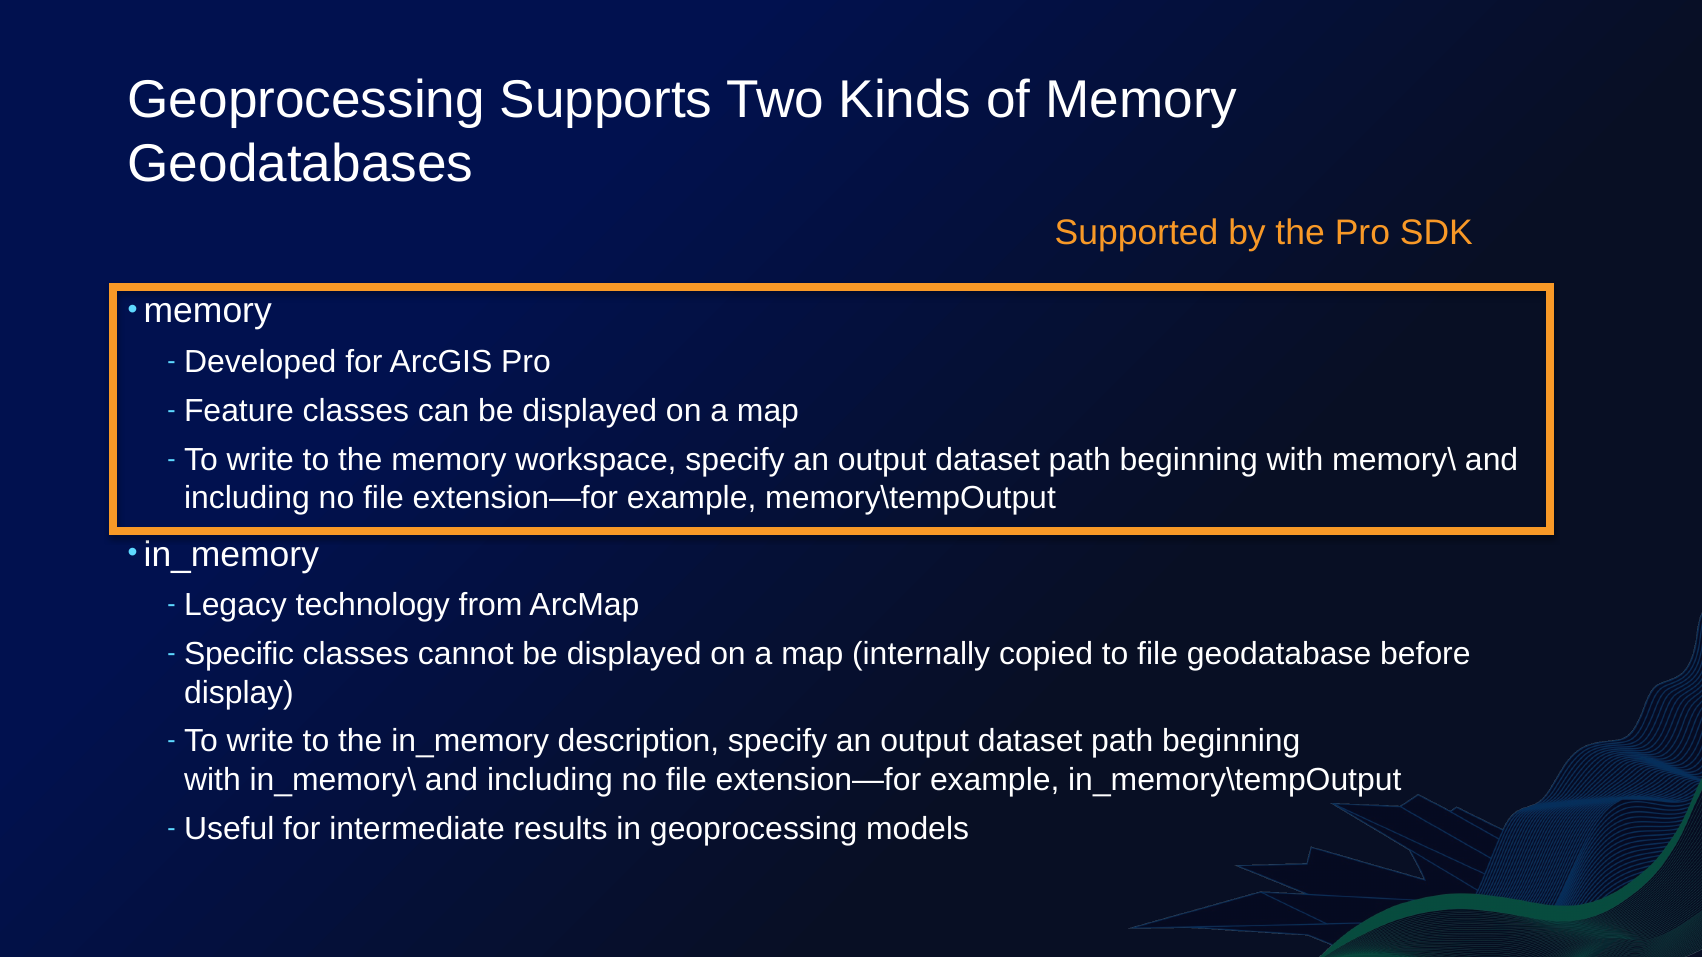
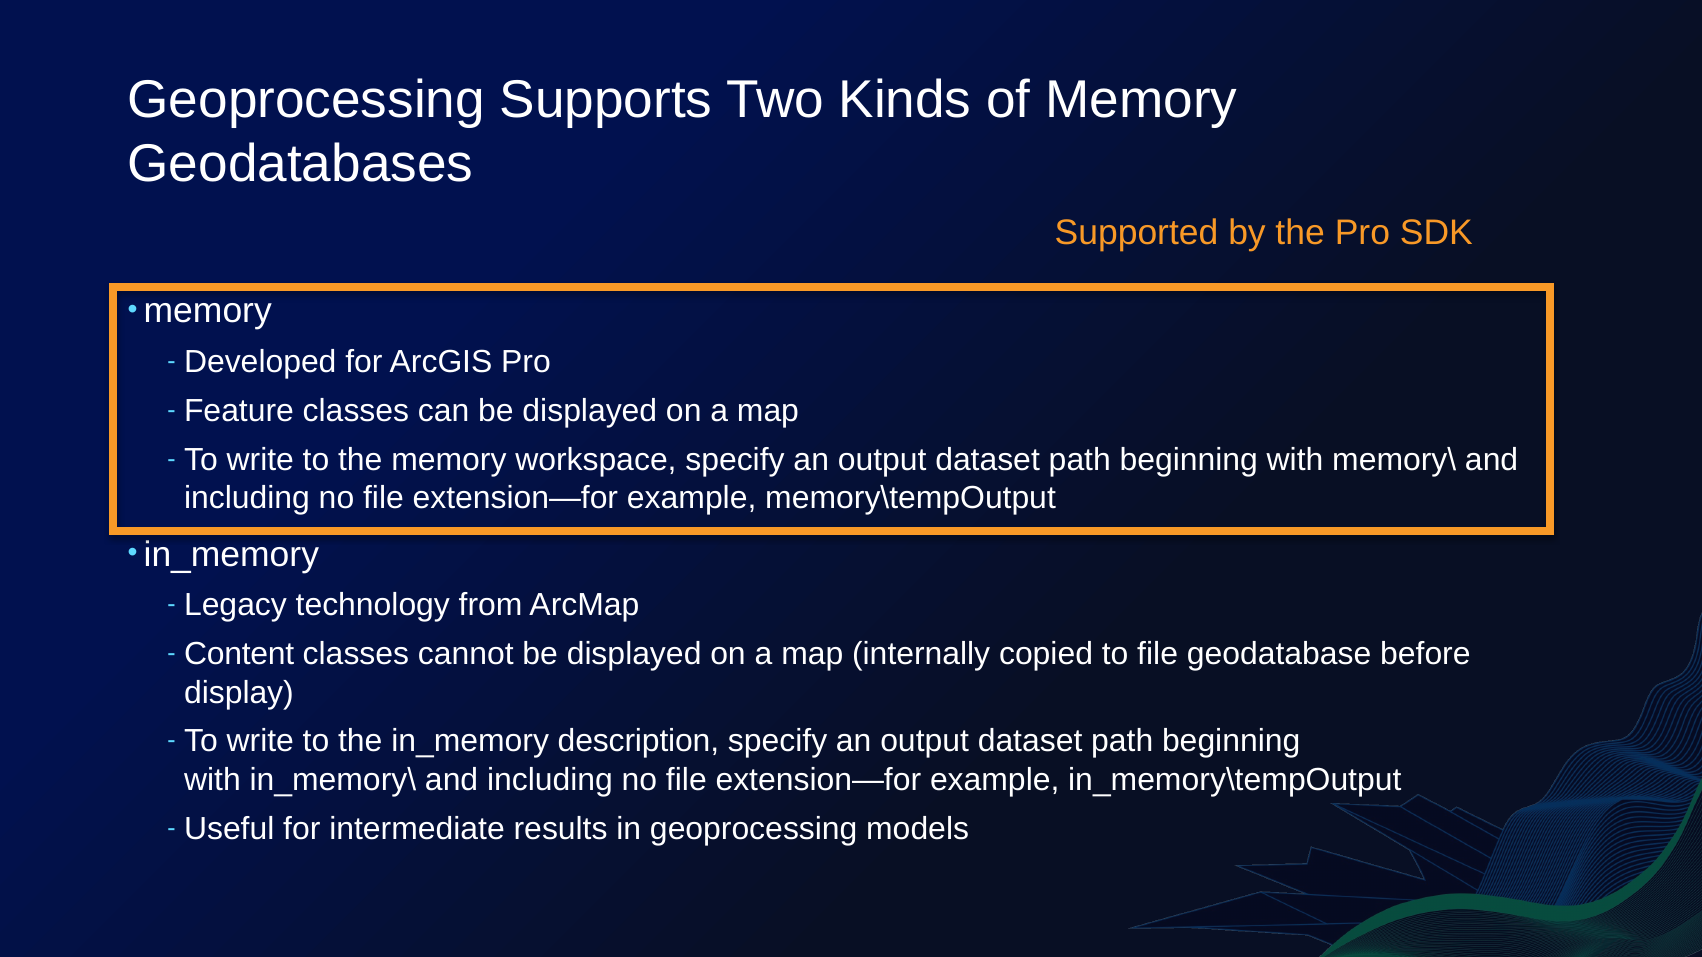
Specific: Specific -> Content
